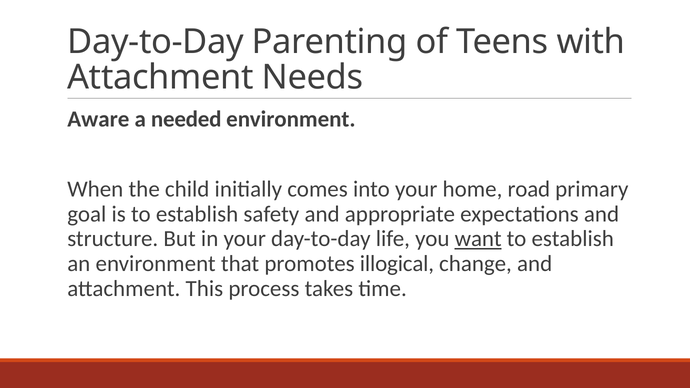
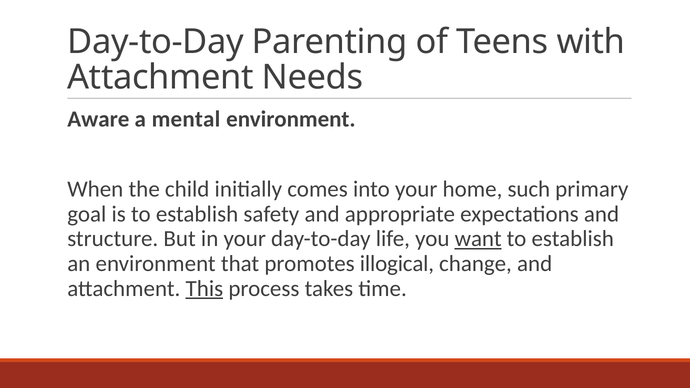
needed: needed -> mental
road: road -> such
This underline: none -> present
